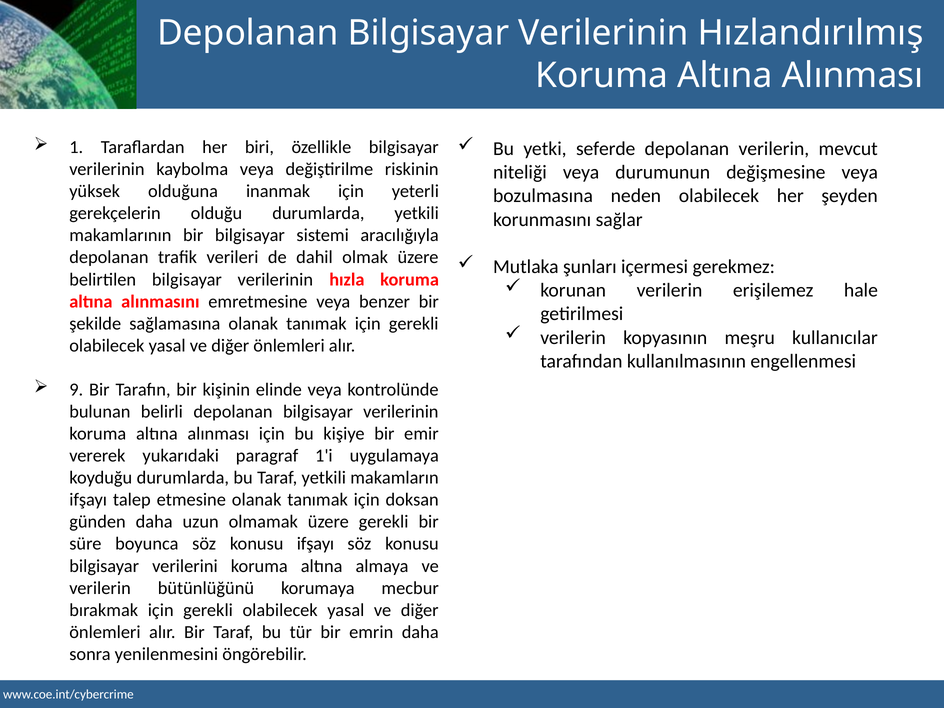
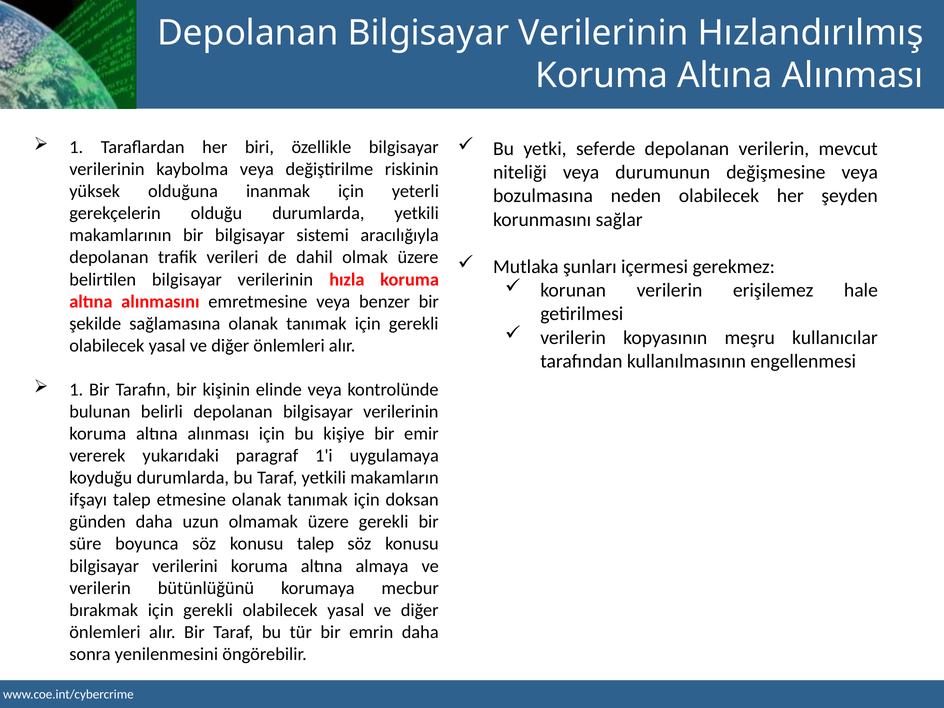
9 at (76, 390): 9 -> 1
konusu ifşayı: ifşayı -> talep
